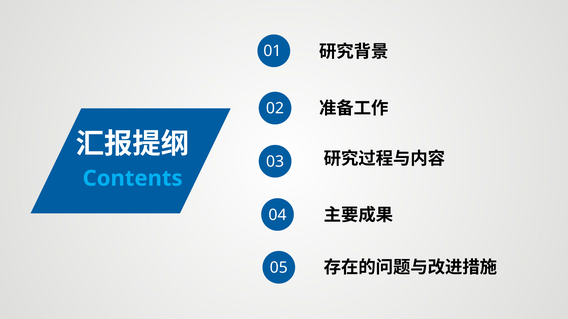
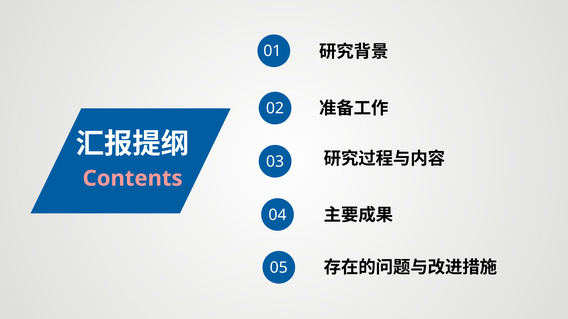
Contents colour: light blue -> pink
